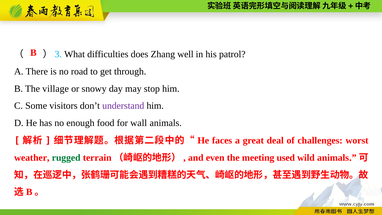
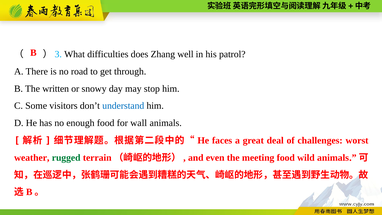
village: village -> written
understand colour: purple -> blue
meeting used: used -> food
